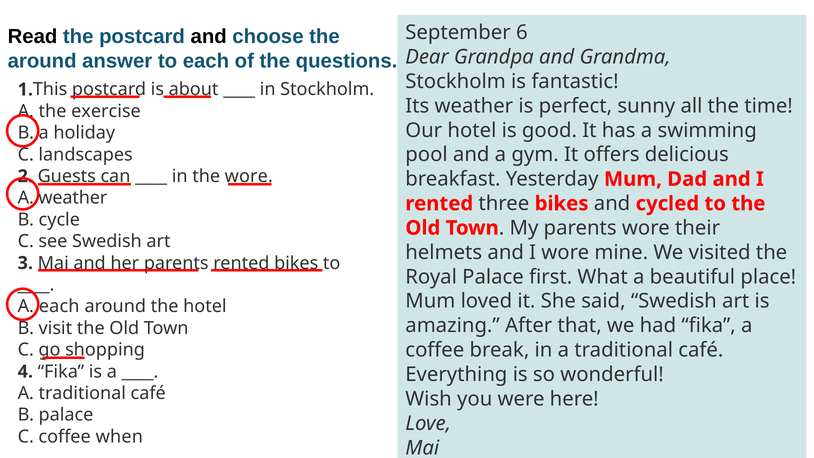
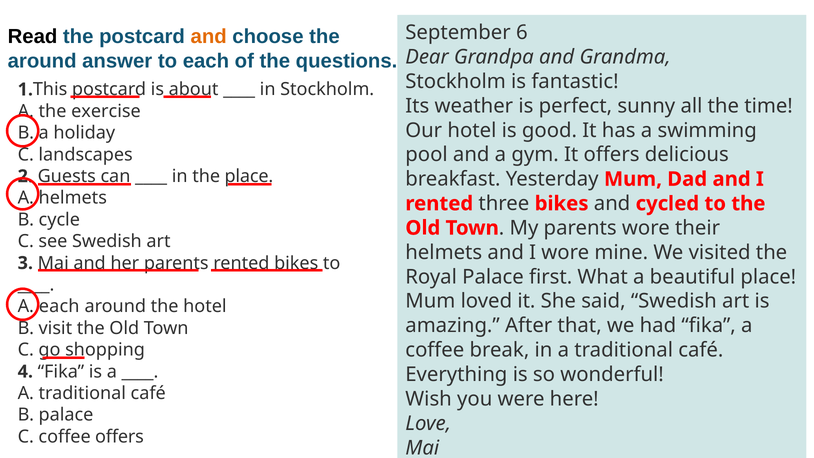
and at (209, 37) colour: black -> orange
the wore: wore -> place
A weather: weather -> helmets
coffee when: when -> offers
